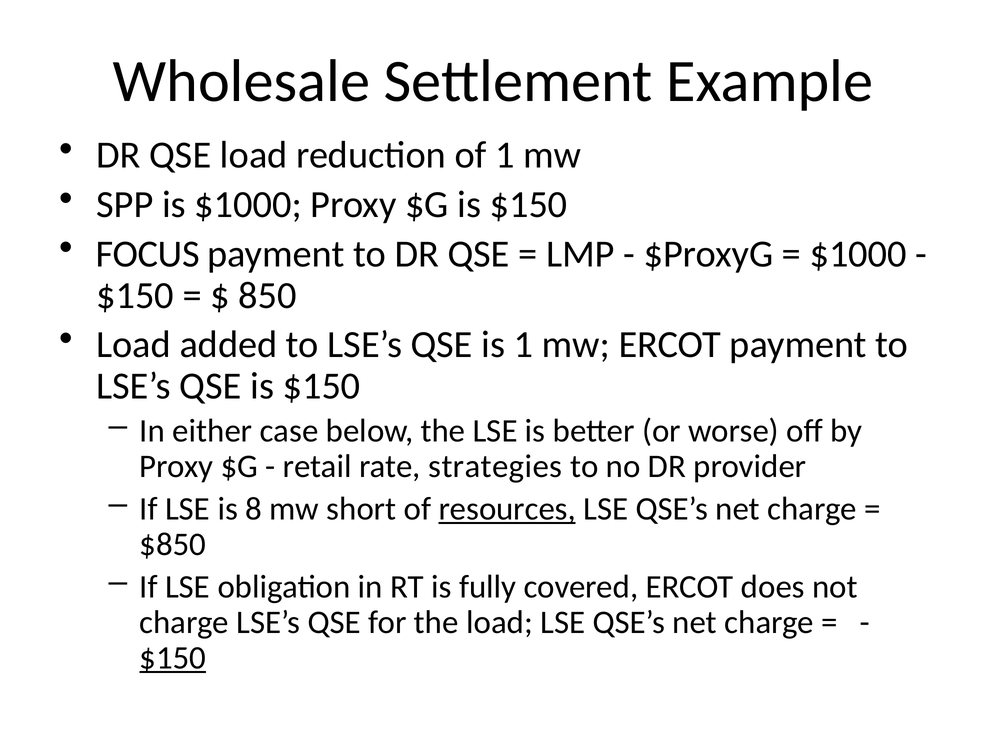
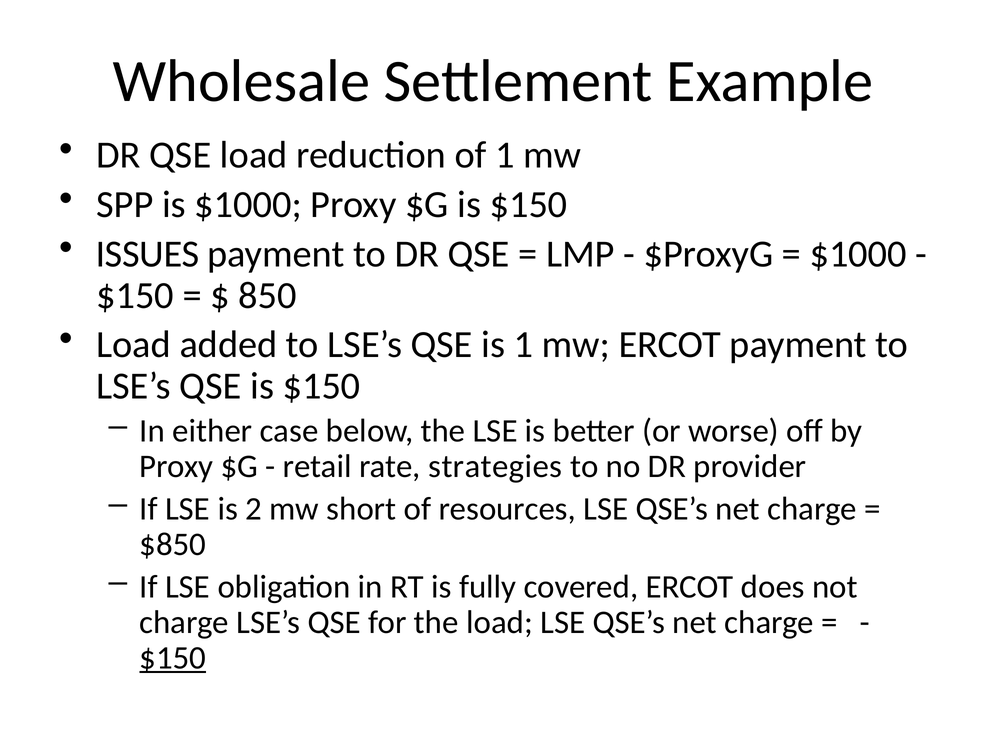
FOCUS: FOCUS -> ISSUES
8: 8 -> 2
resources underline: present -> none
